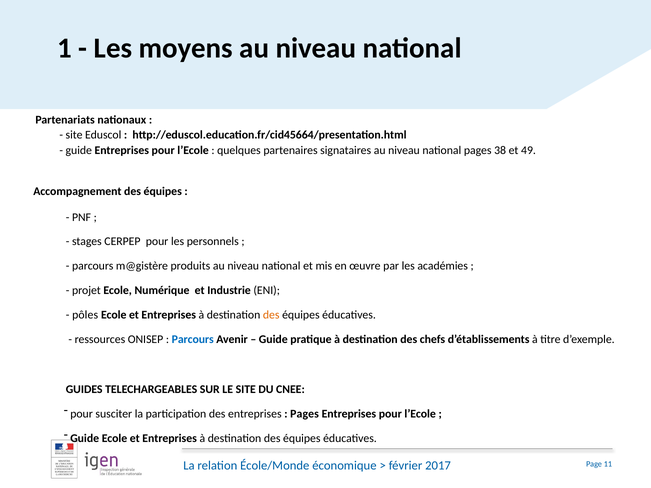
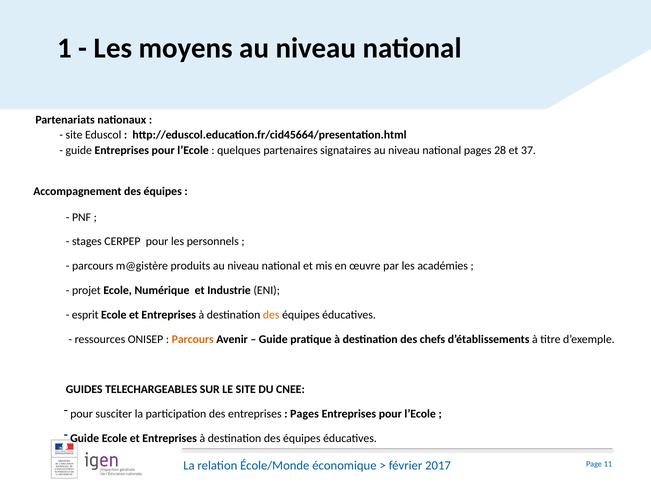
38: 38 -> 28
49: 49 -> 37
pôles: pôles -> esprit
Parcours at (193, 339) colour: blue -> orange
